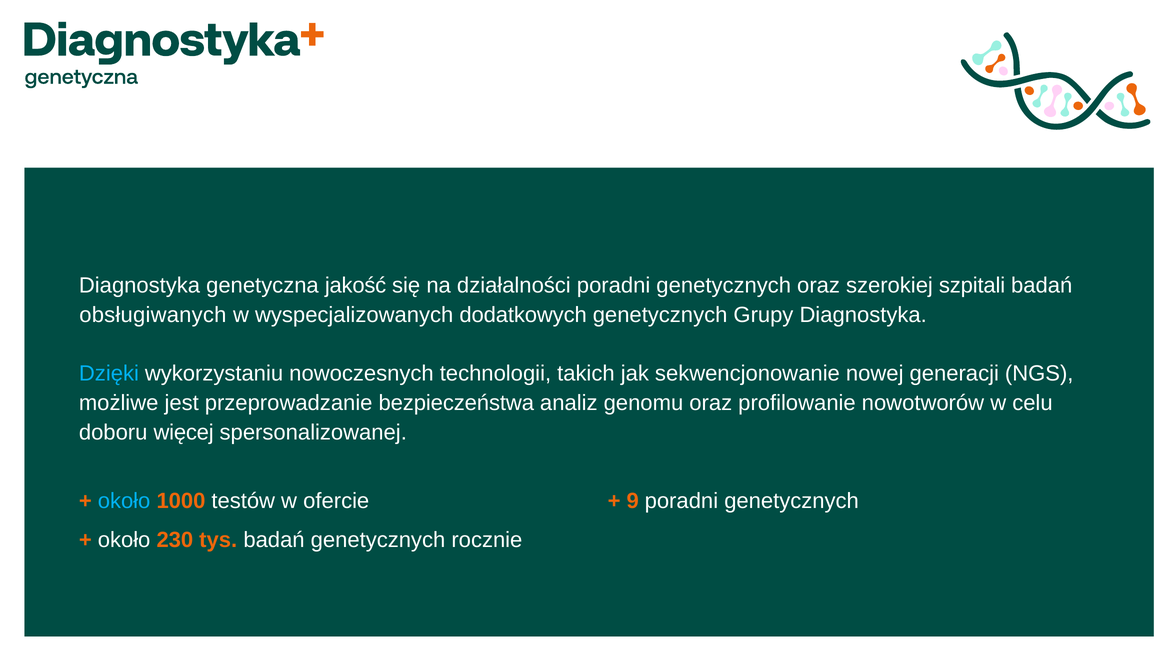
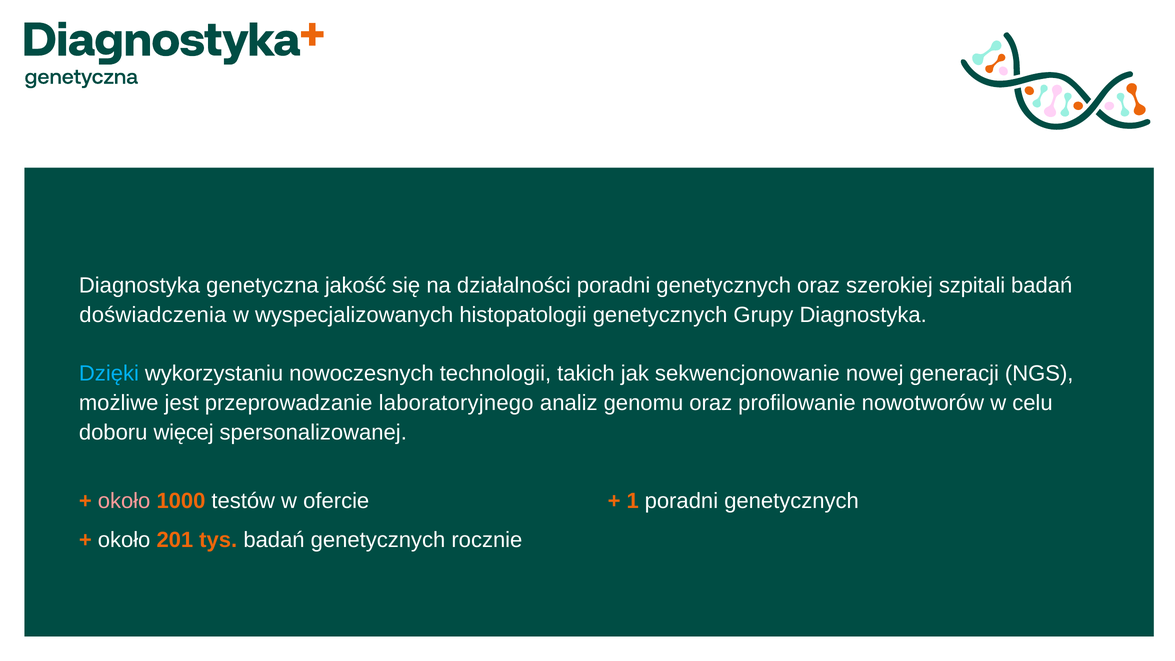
obsługiwanych: obsługiwanych -> doświadczenia
dodatkowych: dodatkowych -> histopatologii
bezpieczeństwa: bezpieczeństwa -> laboratoryjnego
około at (124, 501) colour: light blue -> pink
9: 9 -> 1
230: 230 -> 201
